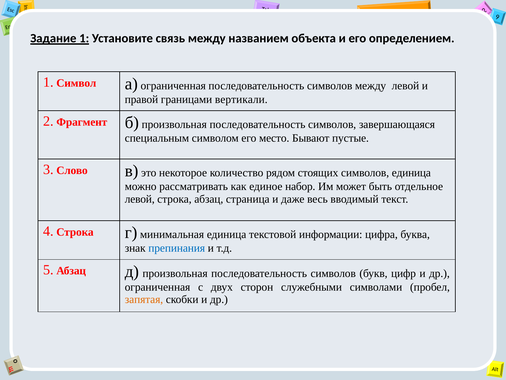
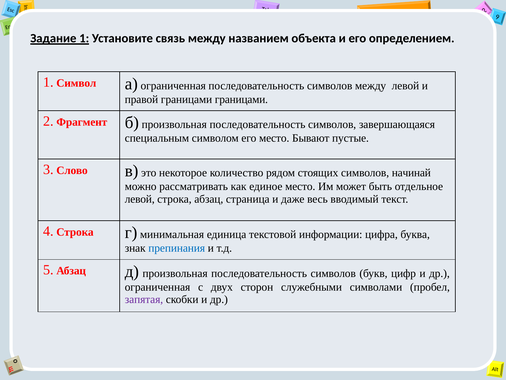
границами вертикали: вертикали -> границами
символов единица: единица -> начинай
единое набор: набор -> место
запятая colour: orange -> purple
